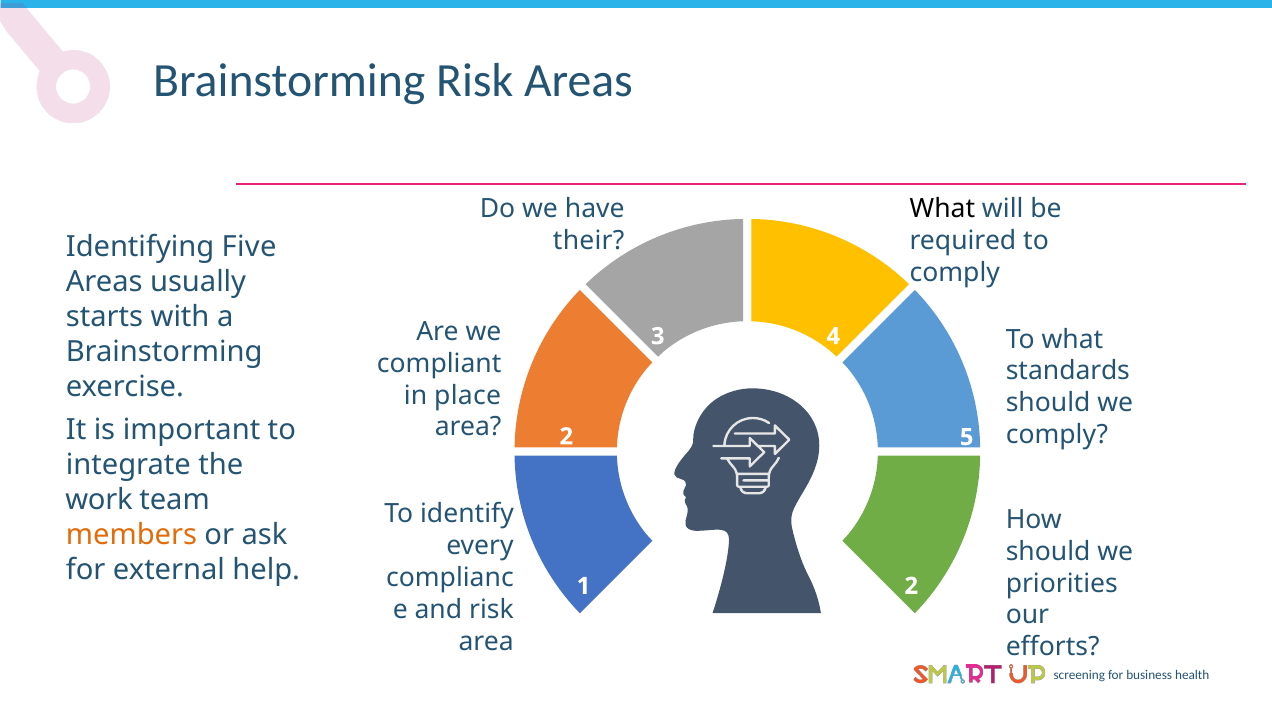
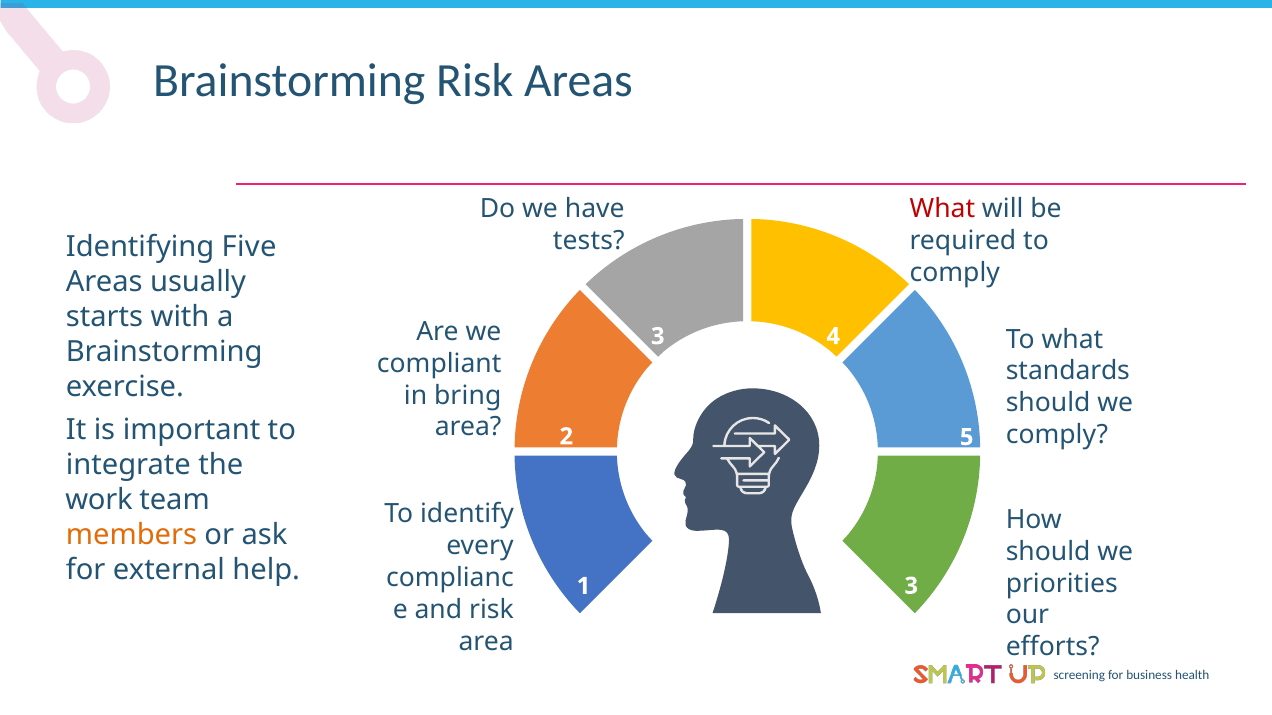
What at (942, 209) colour: black -> red
their: their -> tests
place: place -> bring
1 2: 2 -> 3
